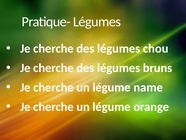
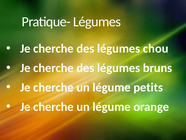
name: name -> petits
